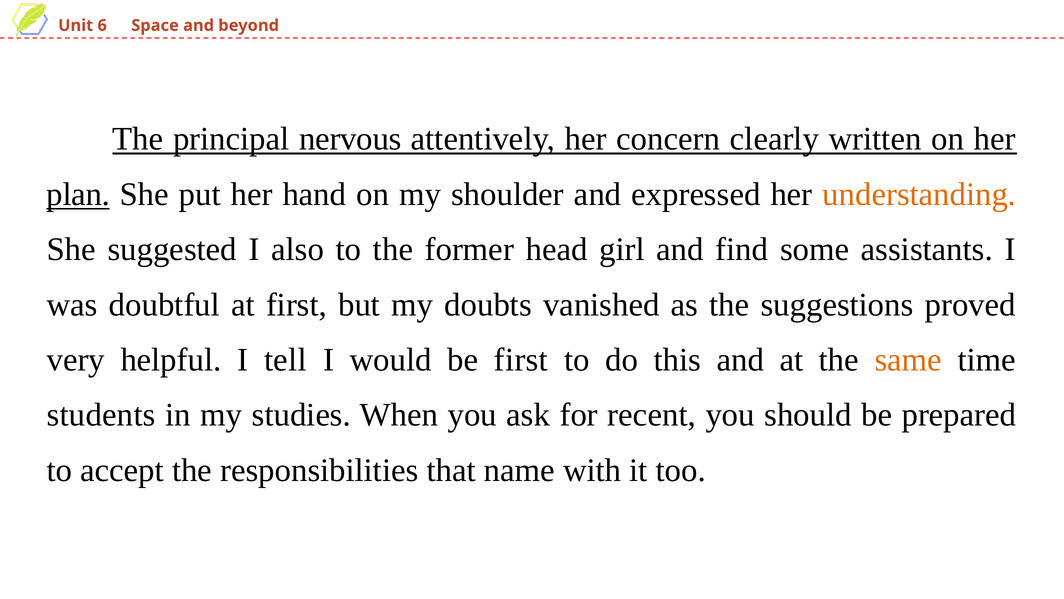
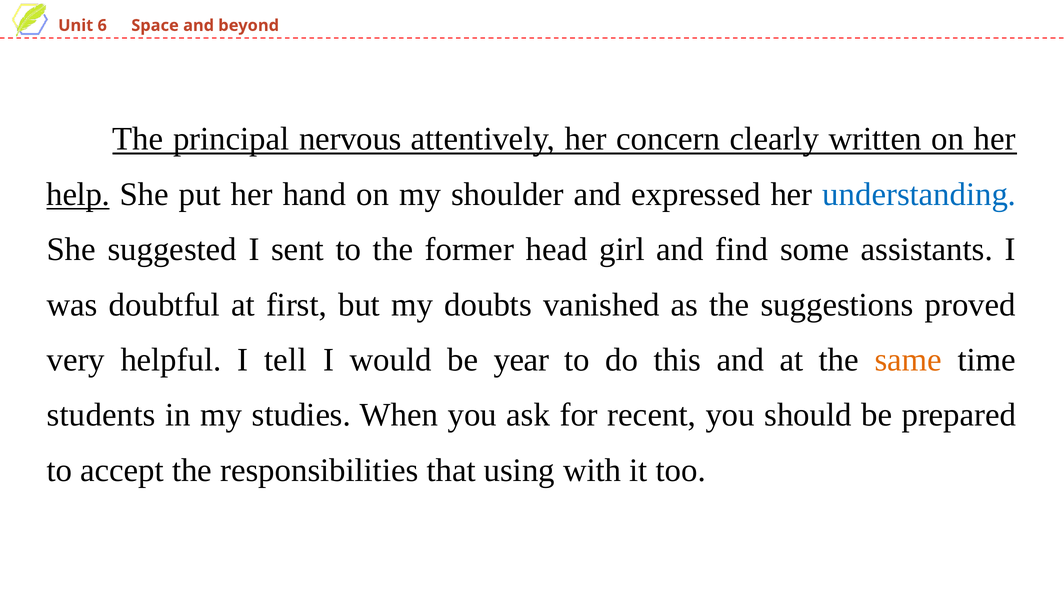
plan: plan -> help
understanding colour: orange -> blue
also: also -> sent
be first: first -> year
name: name -> using
